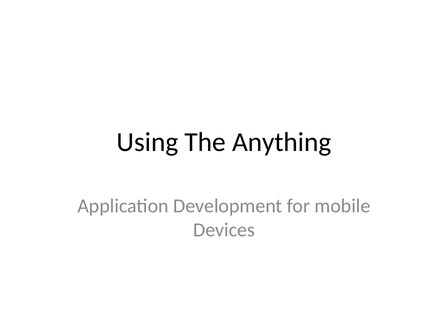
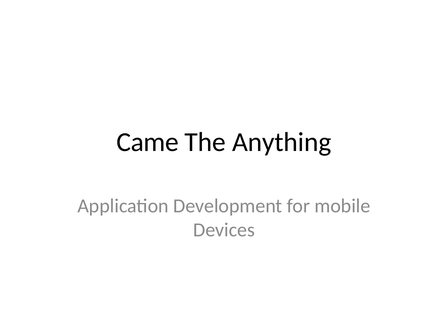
Using: Using -> Came
